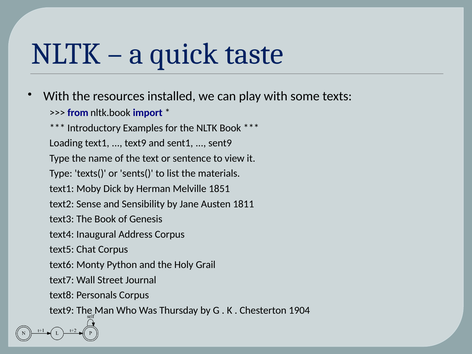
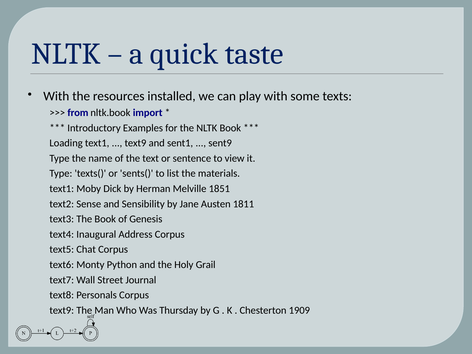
1904: 1904 -> 1909
